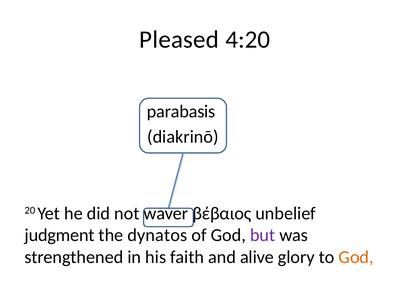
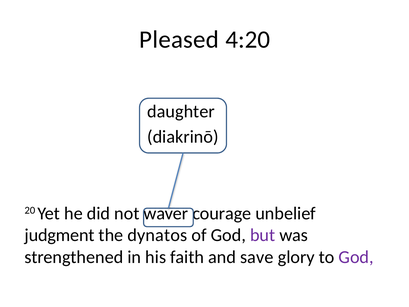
parabasis: parabasis -> daughter
βέβαιος: βέβαιος -> courage
alive: alive -> save
God at (356, 257) colour: orange -> purple
